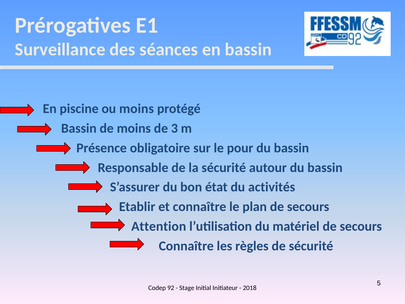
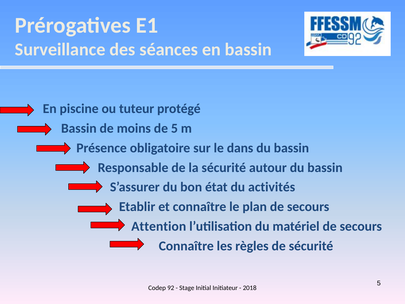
ou moins: moins -> tuteur
de 3: 3 -> 5
pour: pour -> dans
